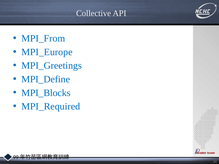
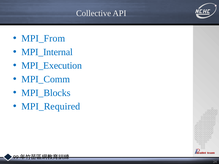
MPI_Europe: MPI_Europe -> MPI_Internal
MPI_Greetings: MPI_Greetings -> MPI_Execution
MPI_Define: MPI_Define -> MPI_Comm
